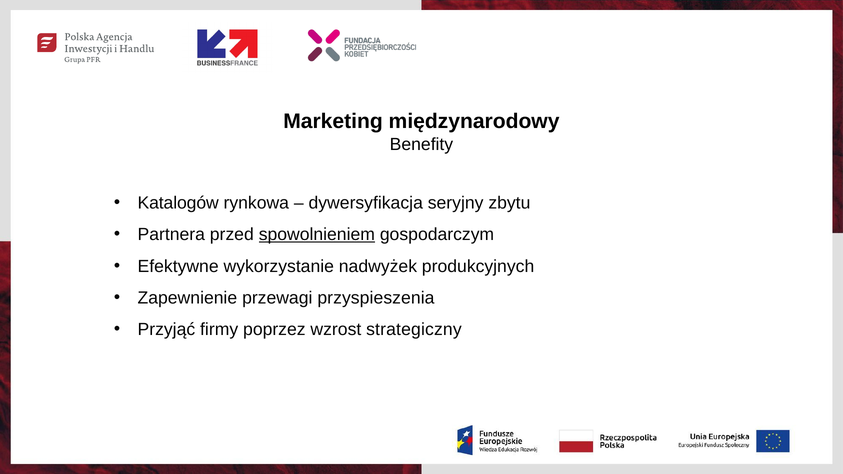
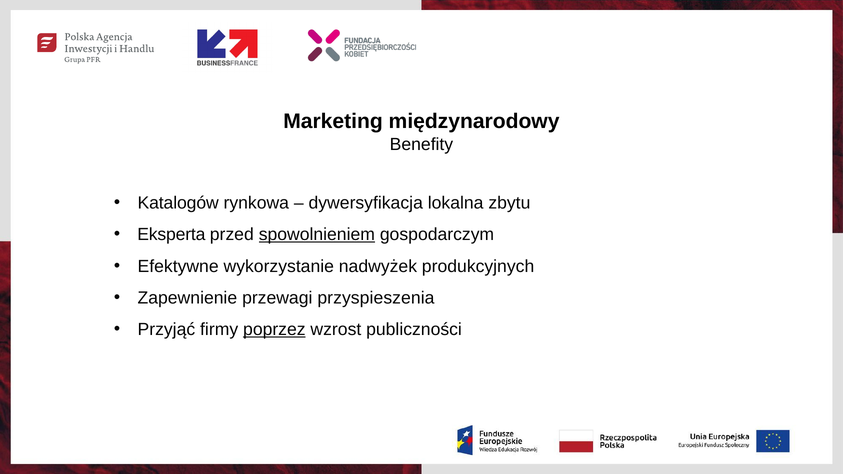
seryjny: seryjny -> lokalna
Partnera: Partnera -> Eksperta
poprzez underline: none -> present
strategiczny: strategiczny -> publiczności
